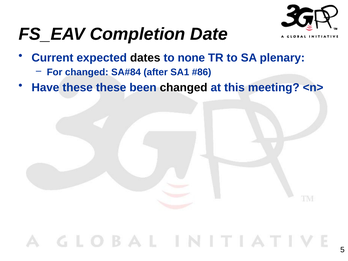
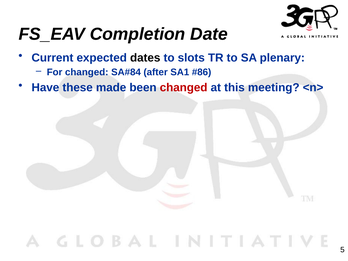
none: none -> slots
these these: these -> made
changed at (184, 87) colour: black -> red
